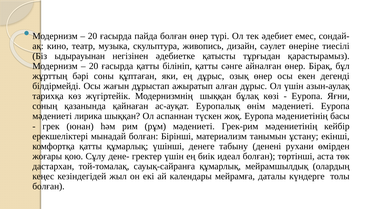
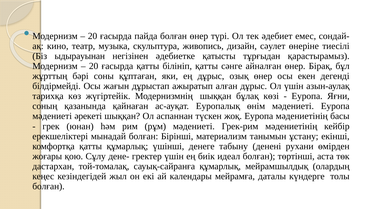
лирика: лирика -> әрекеті
